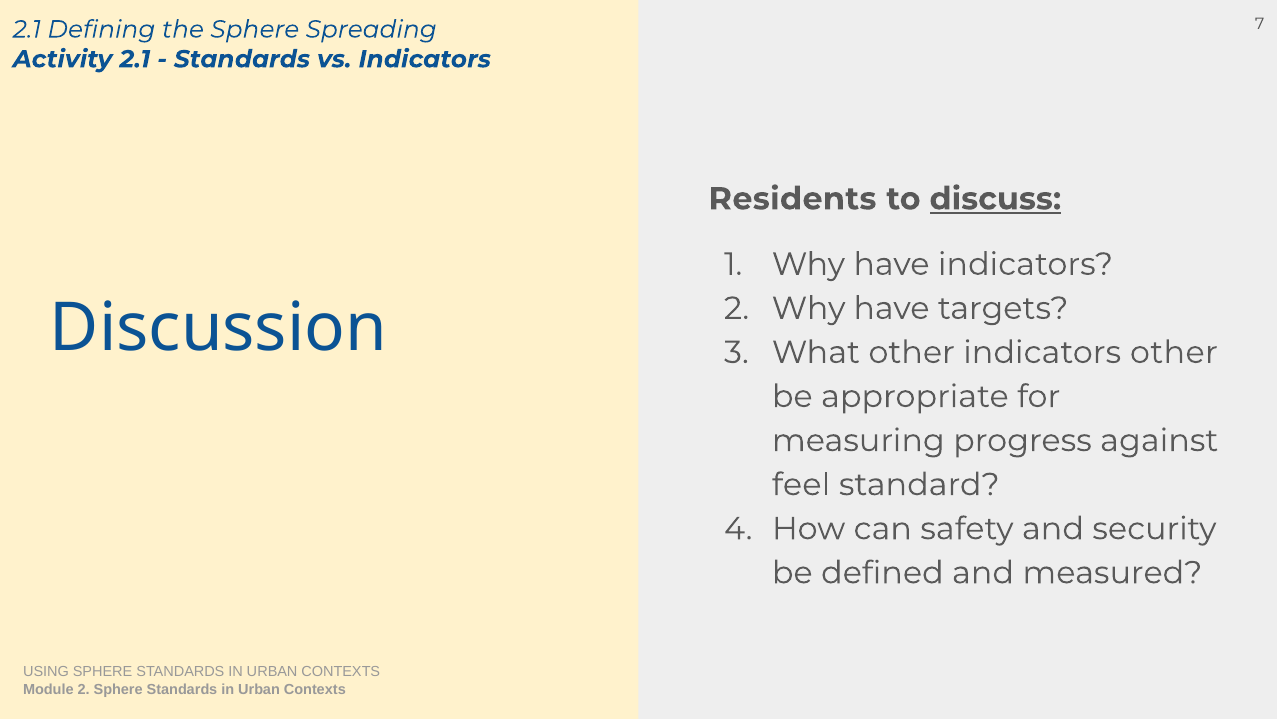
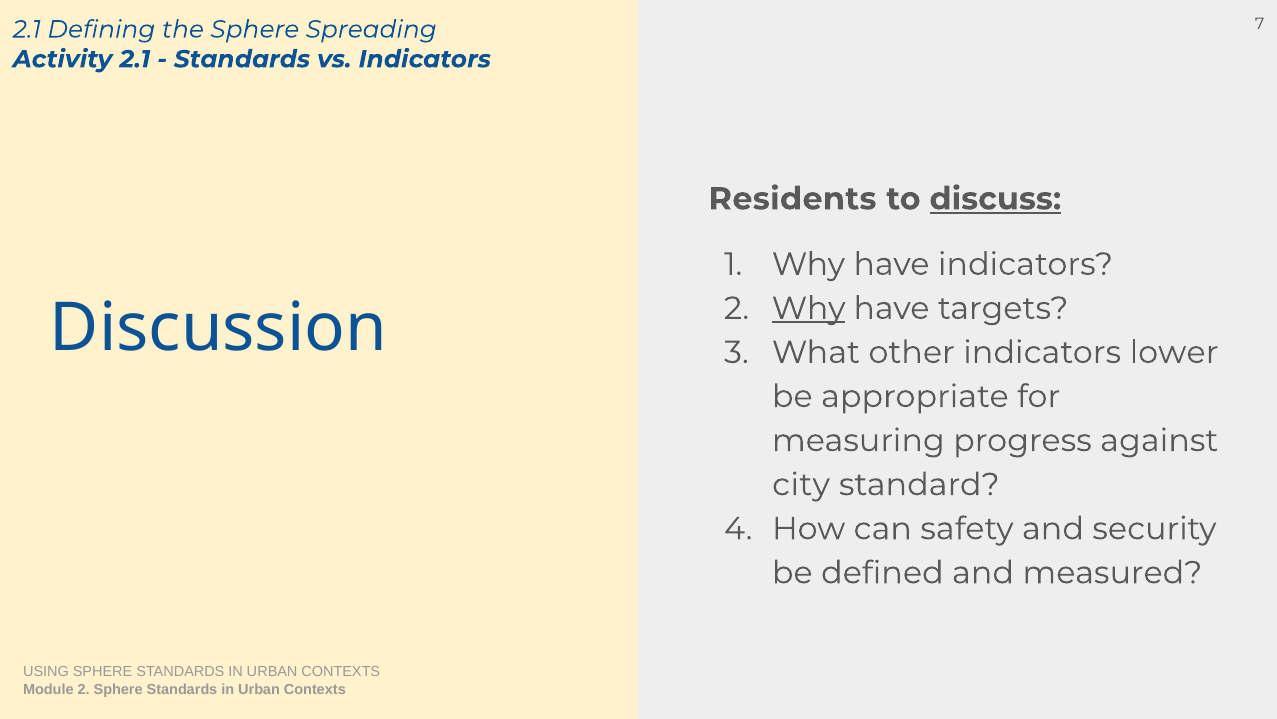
Why at (809, 308) underline: none -> present
indicators other: other -> lower
feel: feel -> city
